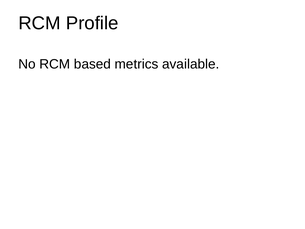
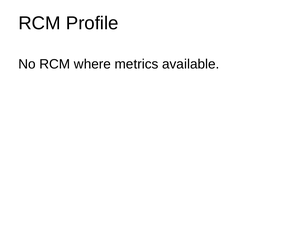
based: based -> where
